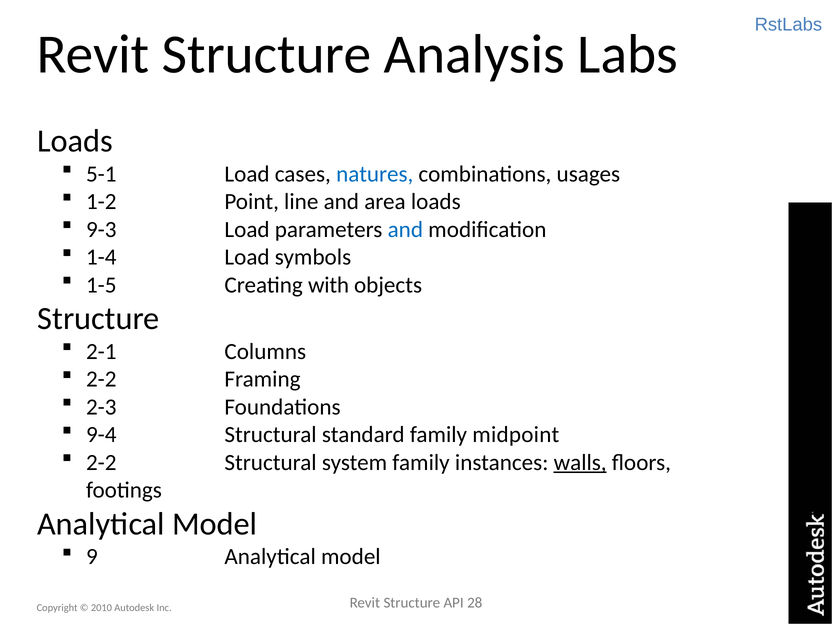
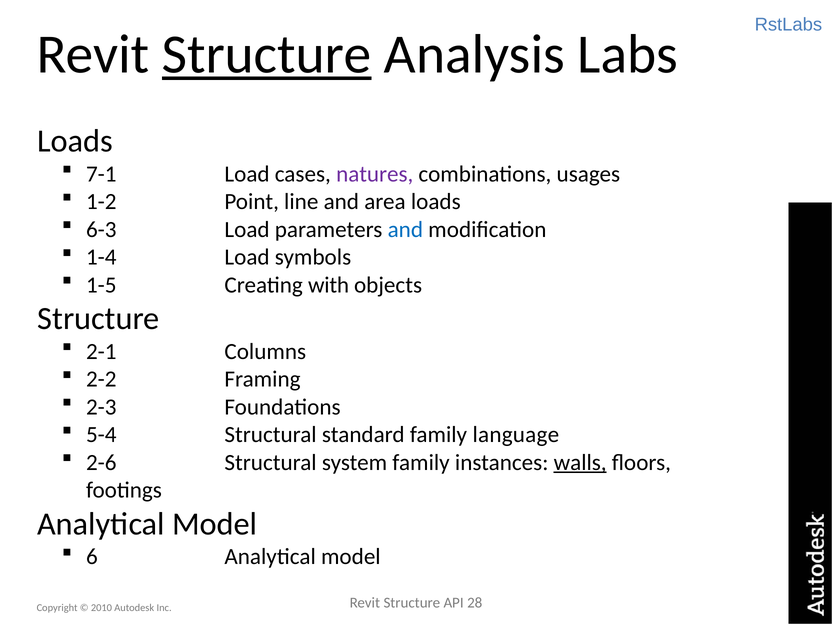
Structure at (267, 54) underline: none -> present
5-1: 5-1 -> 7-1
natures colour: blue -> purple
9-3: 9-3 -> 6-3
9-4: 9-4 -> 5-4
midpoint: midpoint -> language
2-2 at (101, 462): 2-2 -> 2-6
9: 9 -> 6
